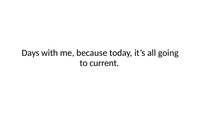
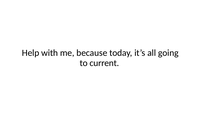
Days: Days -> Help
